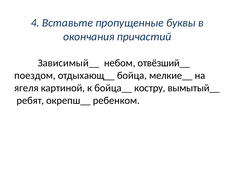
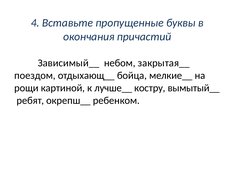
отвёзший__: отвёзший__ -> закрытая__
ягеля: ягеля -> рощи
бойца__: бойца__ -> лучше__
